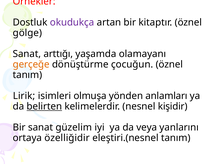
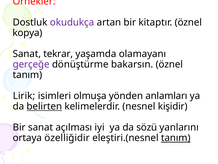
gölge: gölge -> kopya
arttığı: arttığı -> tekrar
gerçeğe colour: orange -> purple
çocuğun: çocuğun -> bakarsın
güzelim: güzelim -> açılması
veya: veya -> sözü
tanım at (176, 138) underline: none -> present
